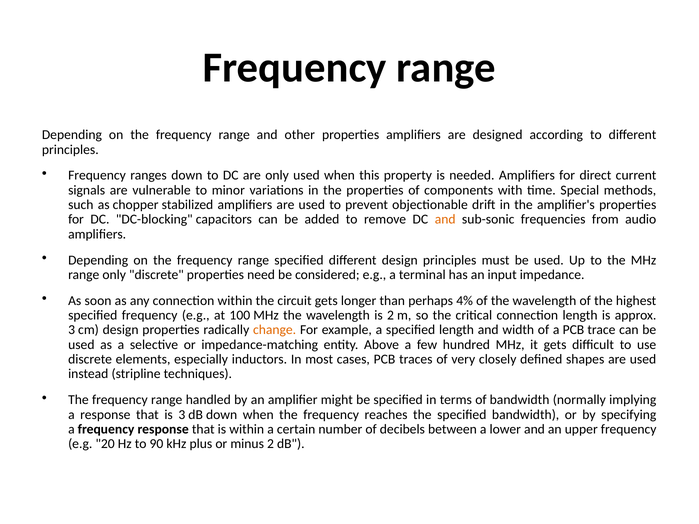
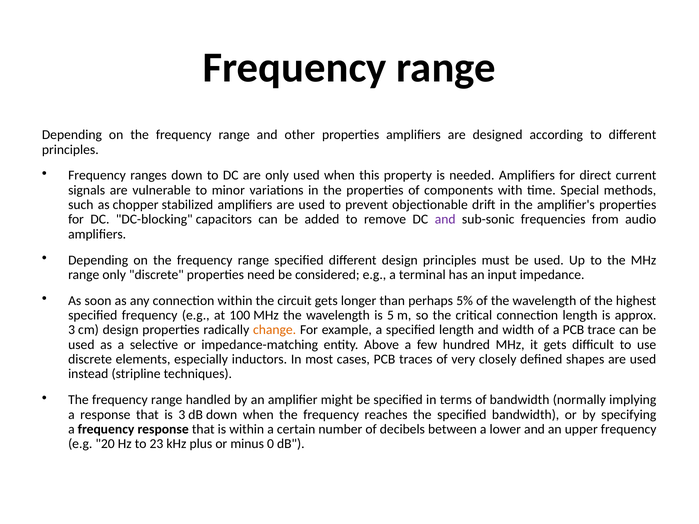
and at (445, 220) colour: orange -> purple
4%: 4% -> 5%
is 2: 2 -> 5
90: 90 -> 23
minus 2: 2 -> 0
